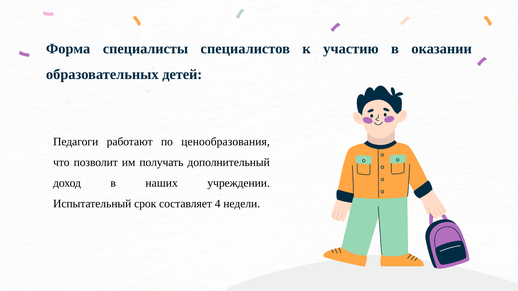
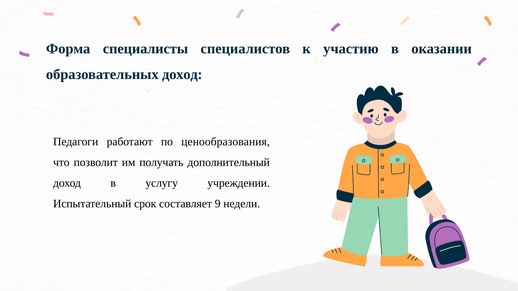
образовательных детей: детей -> доход
наших: наших -> услугу
4: 4 -> 9
